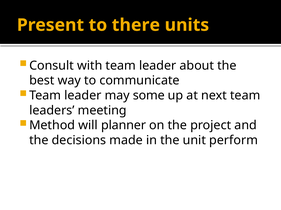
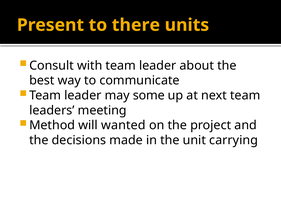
planner: planner -> wanted
perform: perform -> carrying
